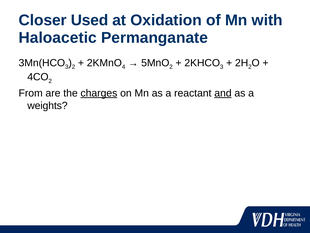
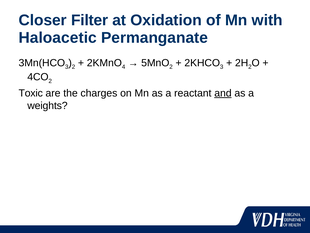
Used: Used -> Filter
From: From -> Toxic
charges underline: present -> none
